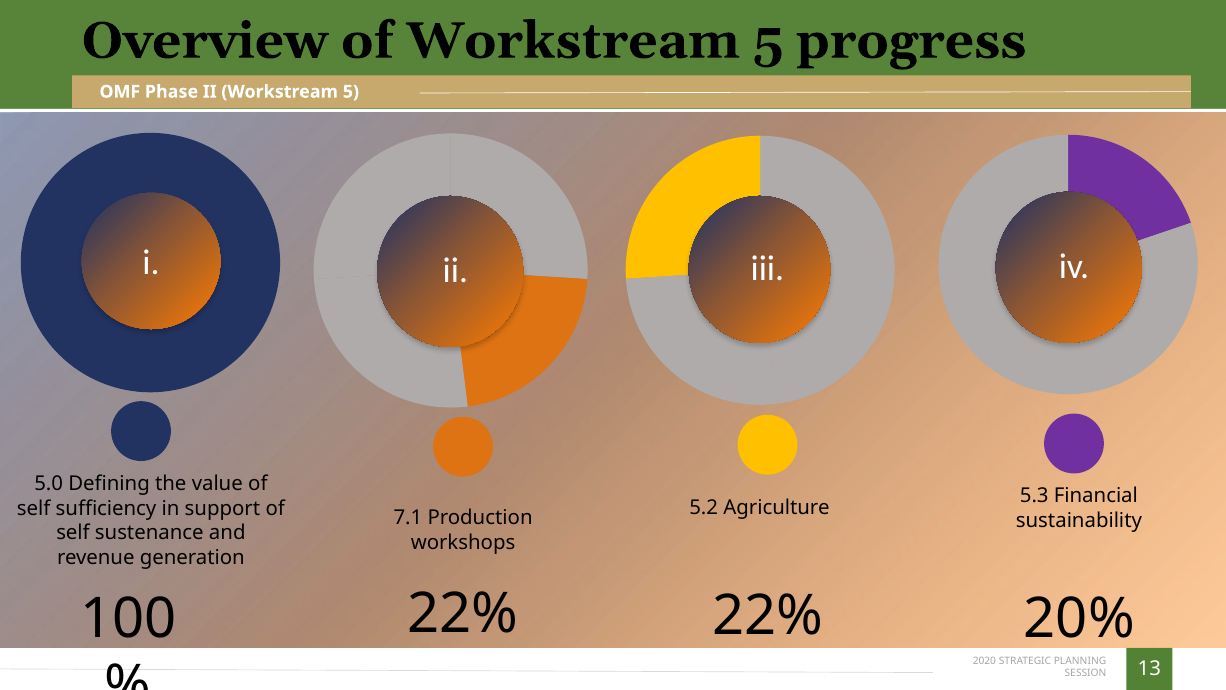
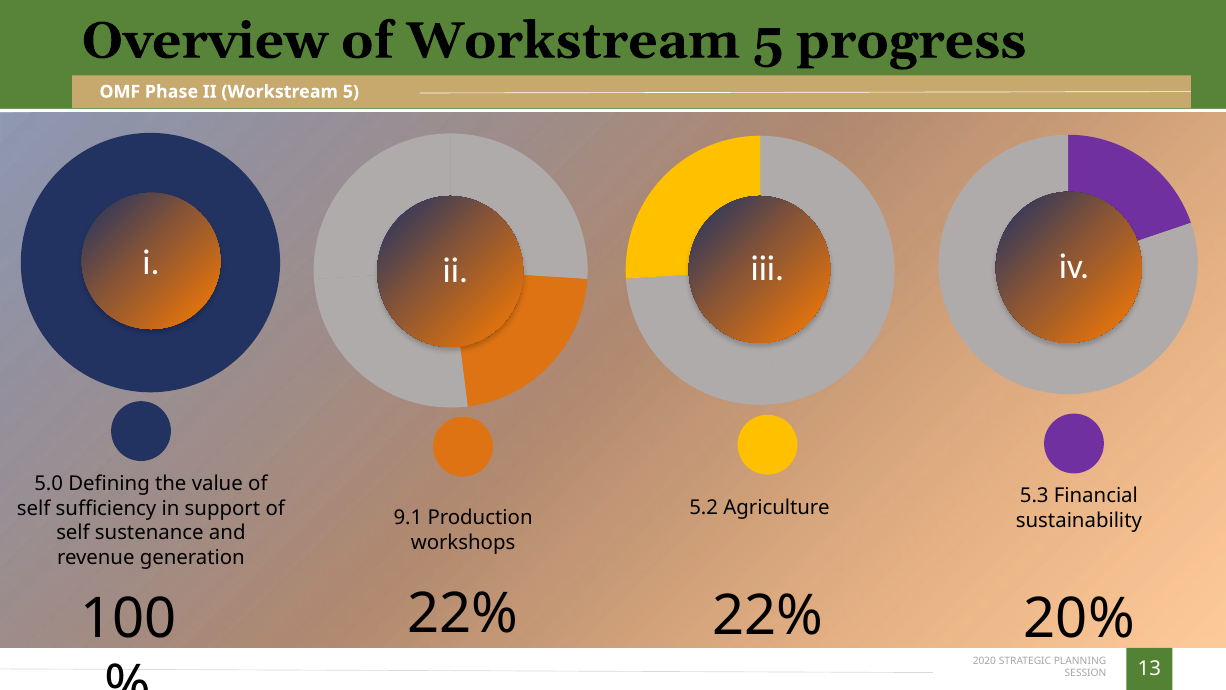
7.1: 7.1 -> 9.1
